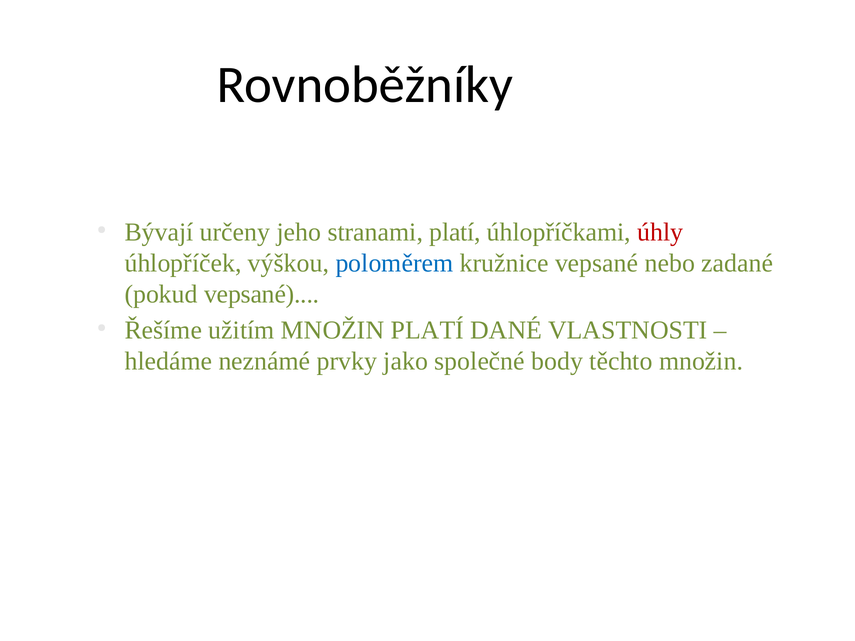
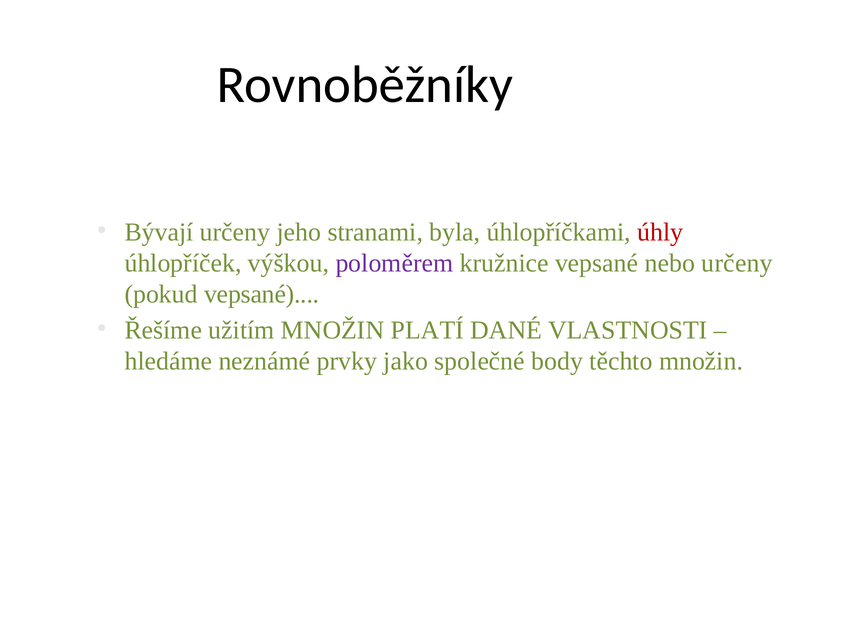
stranami platí: platí -> byla
poloměrem colour: blue -> purple
nebo zadané: zadané -> určeny
